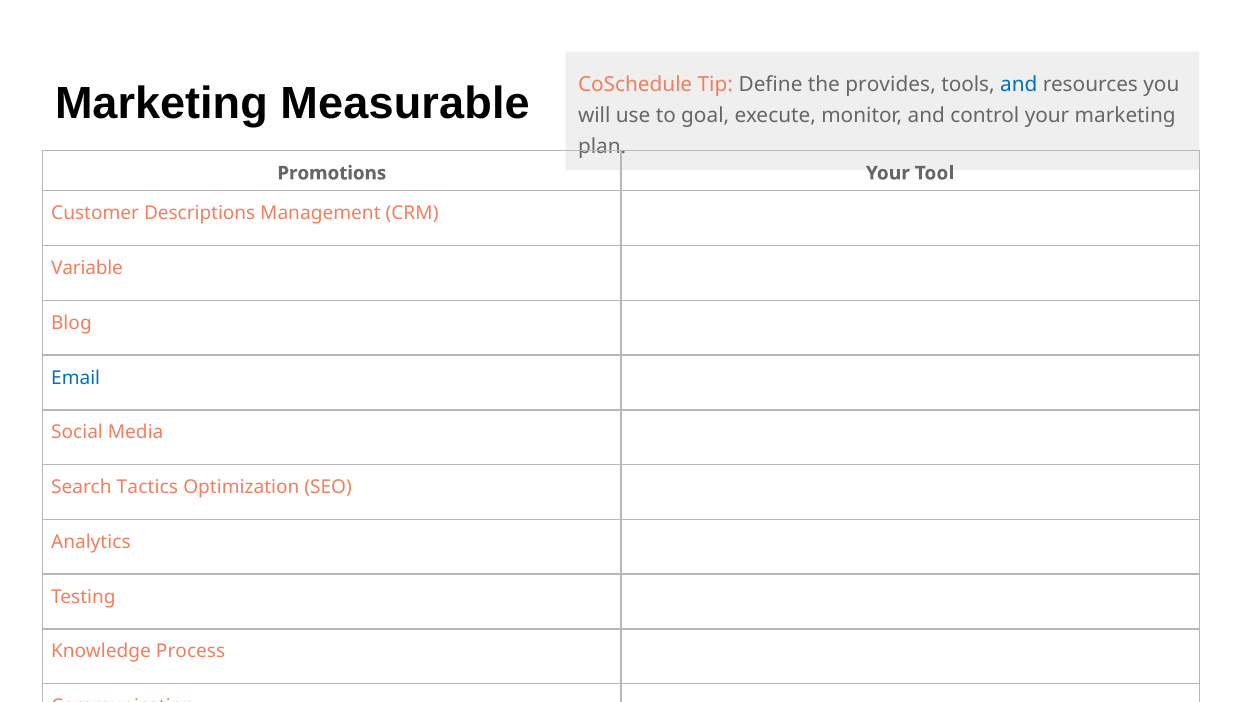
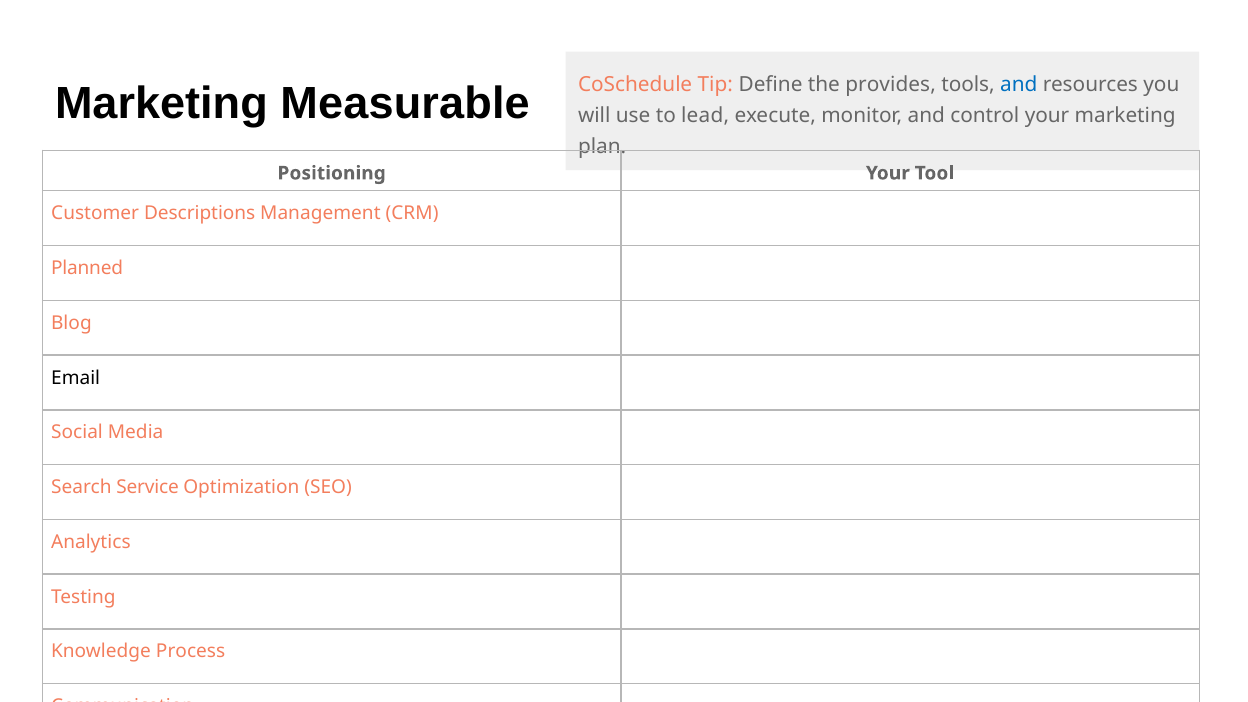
goal: goal -> lead
Promotions: Promotions -> Positioning
Variable: Variable -> Planned
Email colour: blue -> black
Tactics: Tactics -> Service
